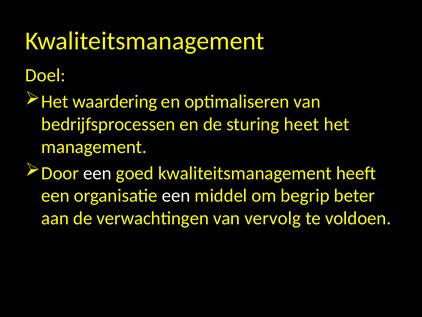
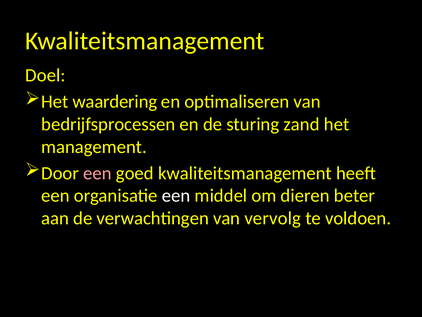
heet: heet -> zand
een at (98, 173) colour: white -> pink
begrip: begrip -> dieren
